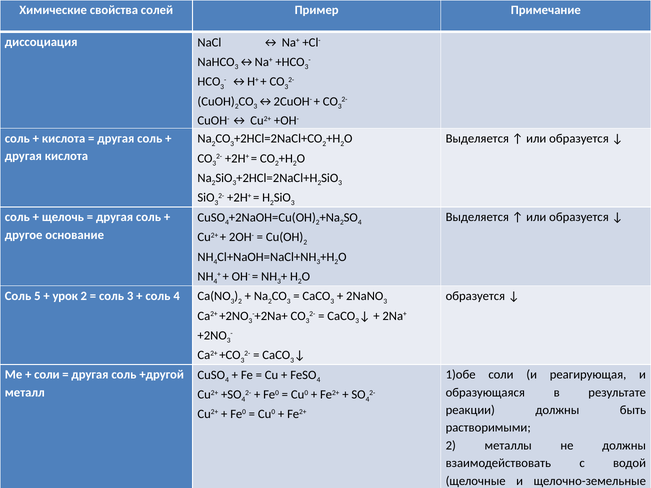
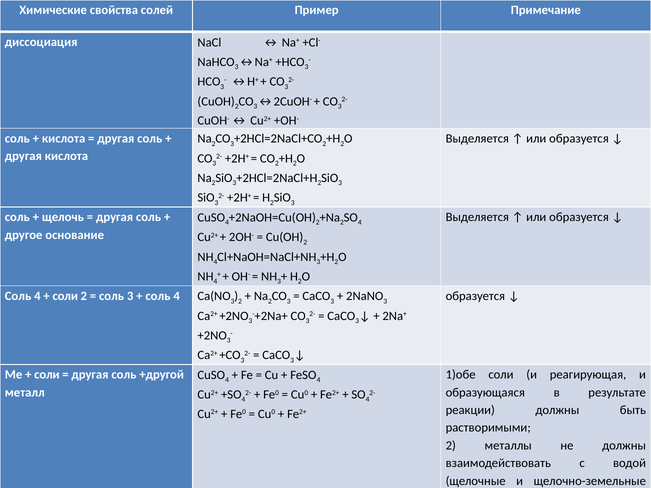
5 at (37, 296): 5 -> 4
урок at (65, 296): урок -> соли
